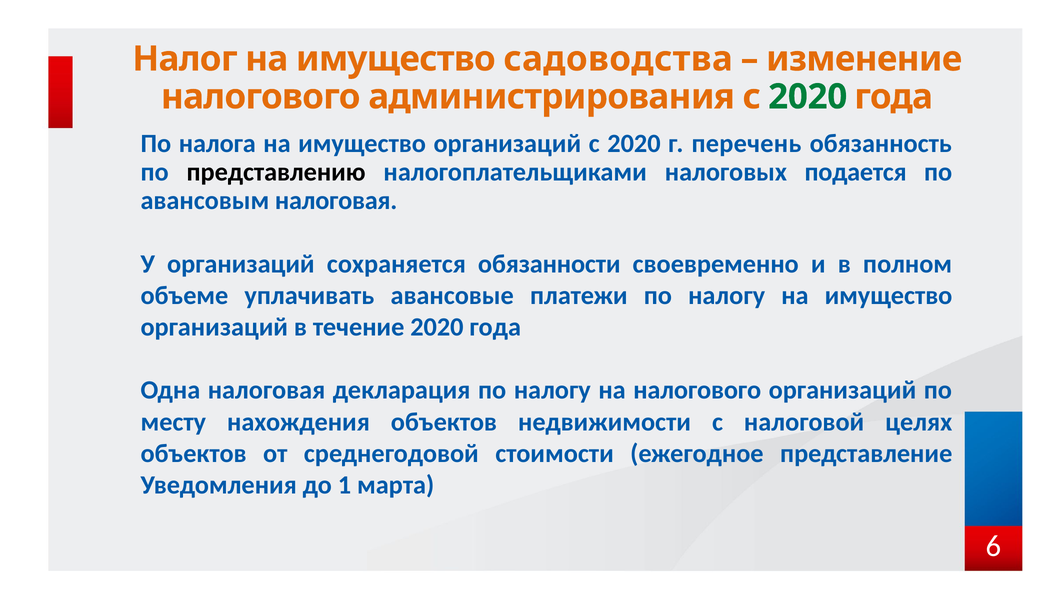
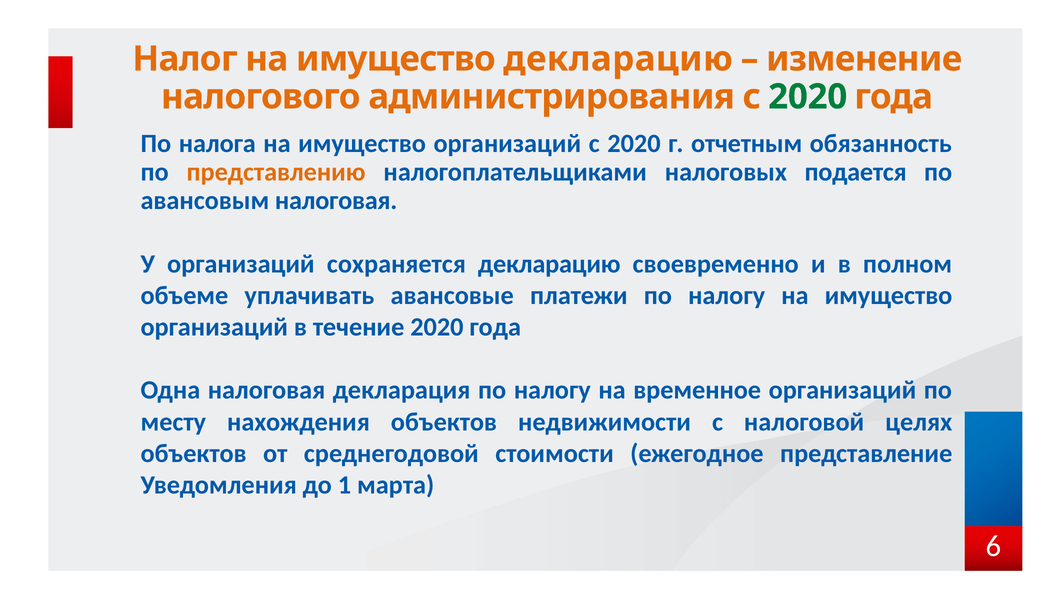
имущество садоводства: садоводства -> декларацию
перечень: перечень -> отчетным
представлению colour: black -> orange
сохраняется обязанности: обязанности -> декларацию
на налогового: налогового -> временное
